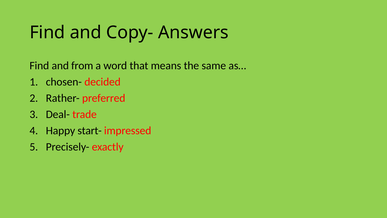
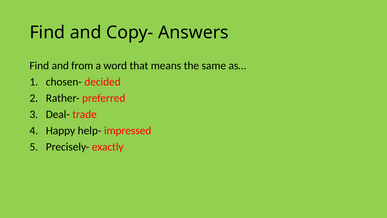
start-: start- -> help-
